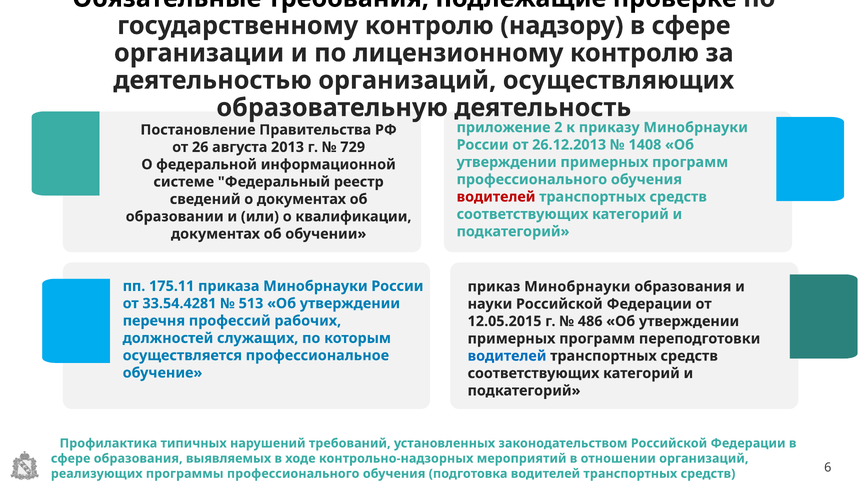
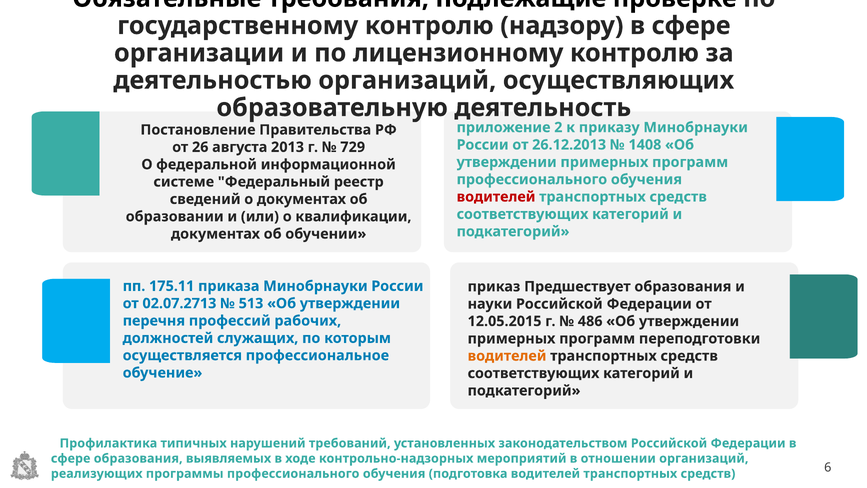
приказ Минобрнауки: Минобрнауки -> Предшествует
33.54.4281: 33.54.4281 -> 02.07.2713
водителей at (507, 356) colour: blue -> orange
